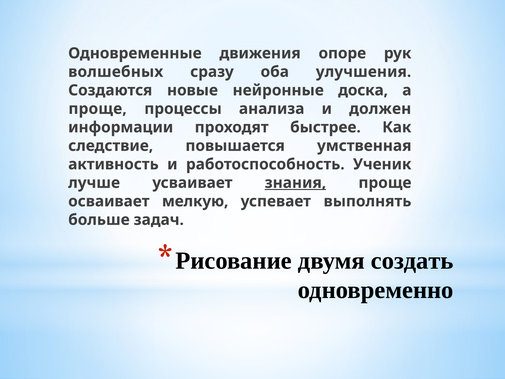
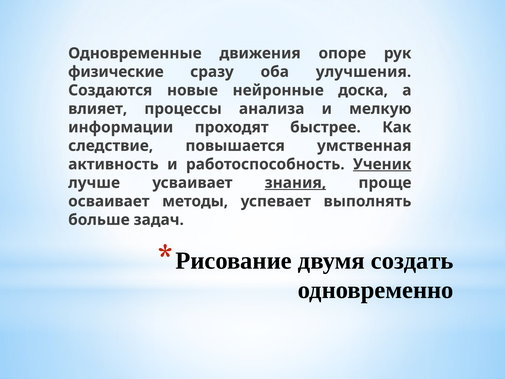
волшебных: волшебных -> физические
проще at (98, 109): проще -> влияет
должен: должен -> мелкую
Ученик underline: none -> present
мелкую: мелкую -> методы
